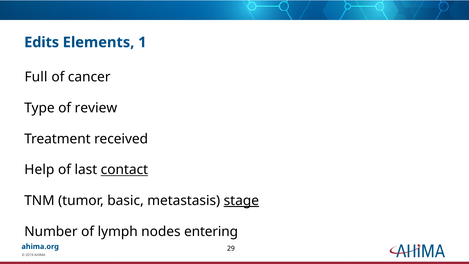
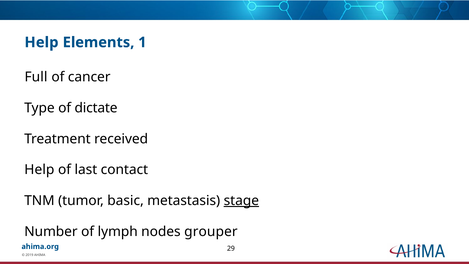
Edits at (42, 42): Edits -> Help
review: review -> dictate
contact underline: present -> none
entering: entering -> grouper
